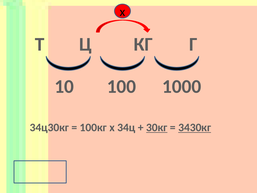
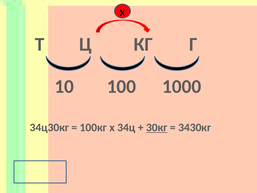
3430кг underline: present -> none
